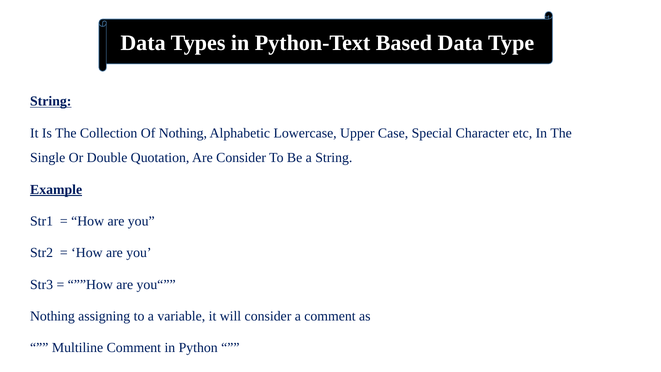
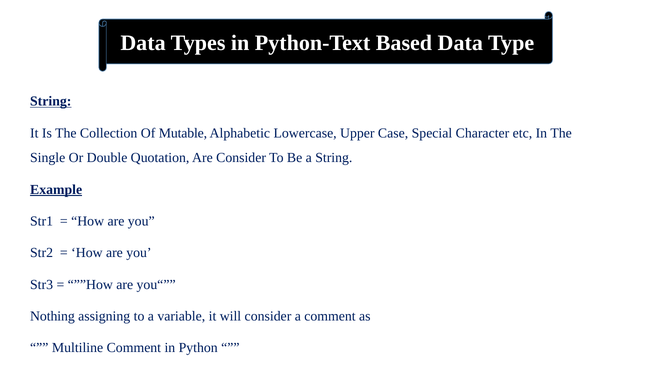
Of Nothing: Nothing -> Mutable
